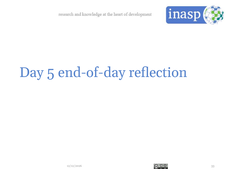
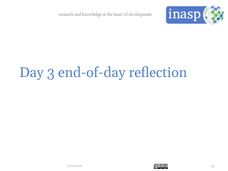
5: 5 -> 3
